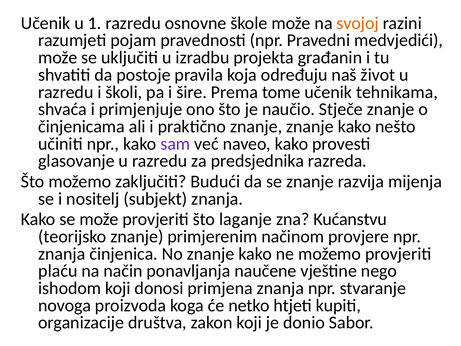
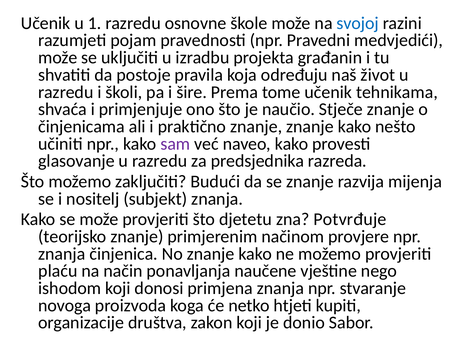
svojoj colour: orange -> blue
laganje: laganje -> djetetu
Kućanstvu: Kućanstvu -> Potvrđuje
